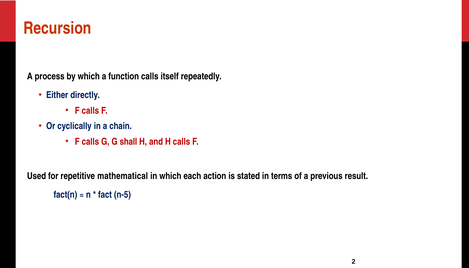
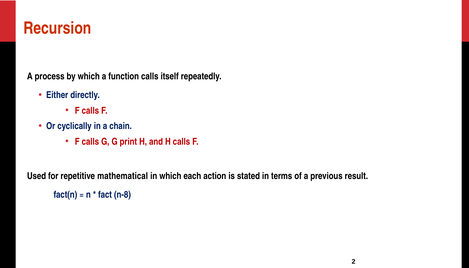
shall: shall -> print
n-5: n-5 -> n-8
